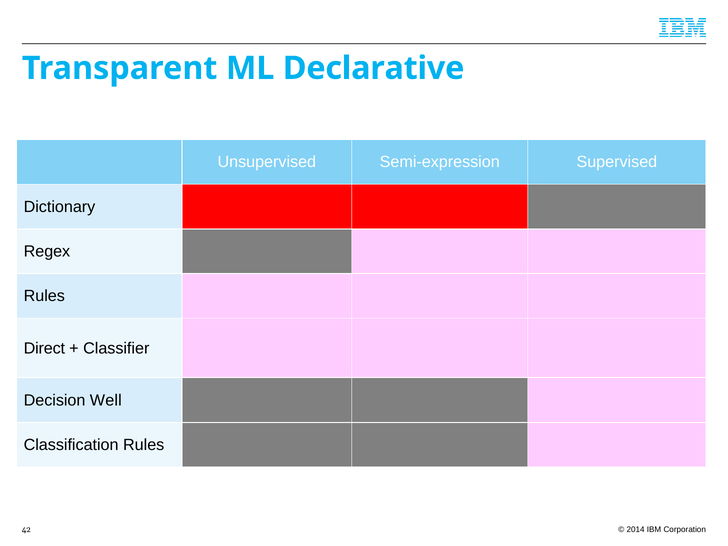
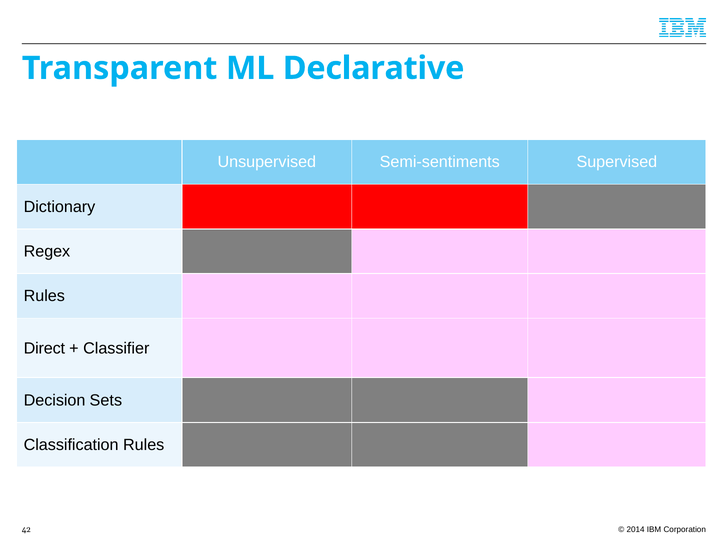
Semi-expression: Semi-expression -> Semi-sentiments
Well: Well -> Sets
